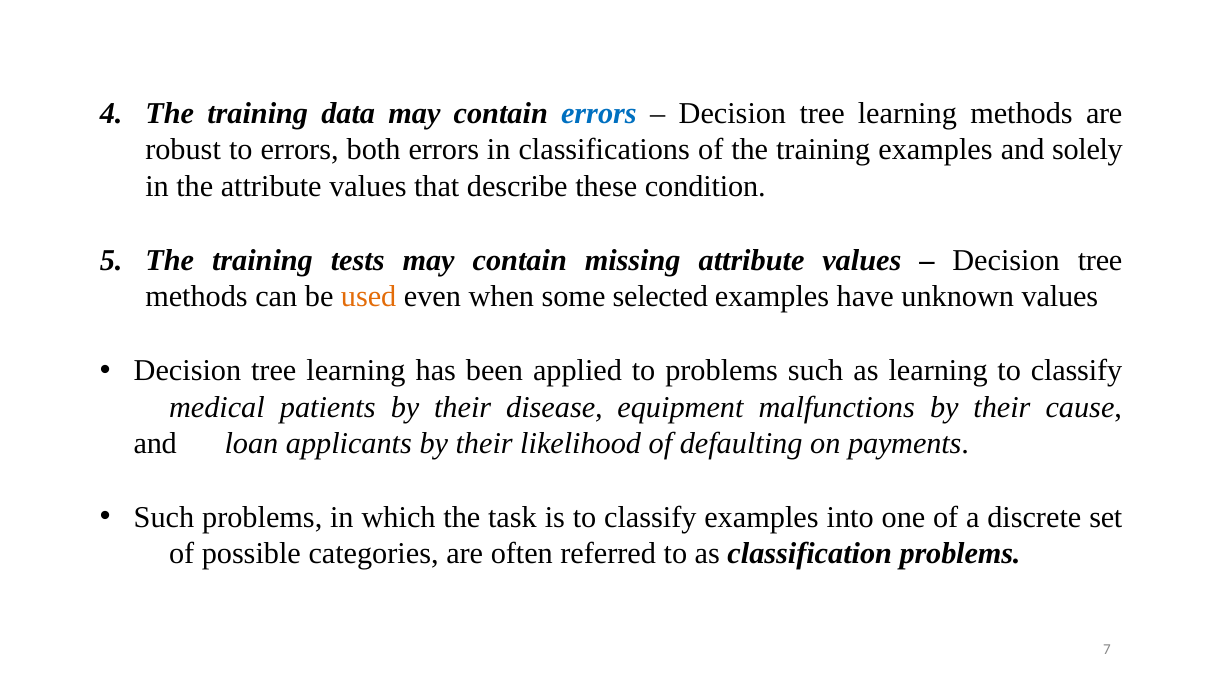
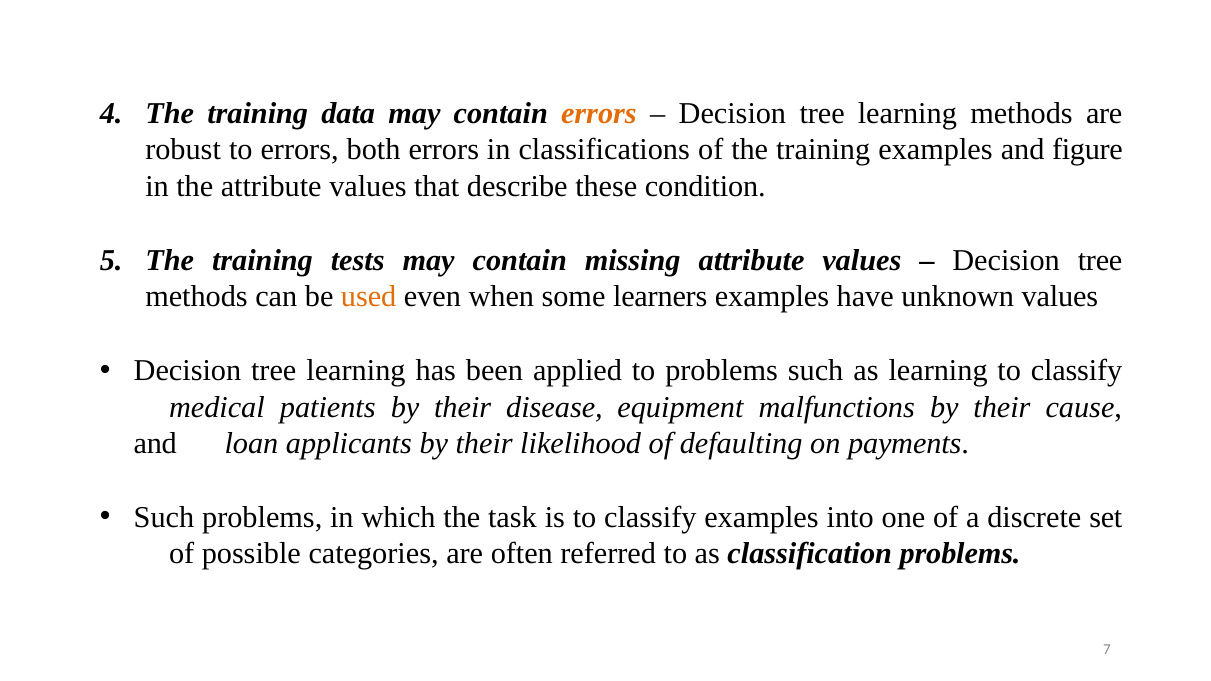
errors at (599, 114) colour: blue -> orange
solely: solely -> figure
selected: selected -> learners
